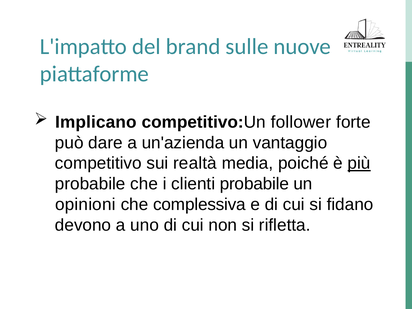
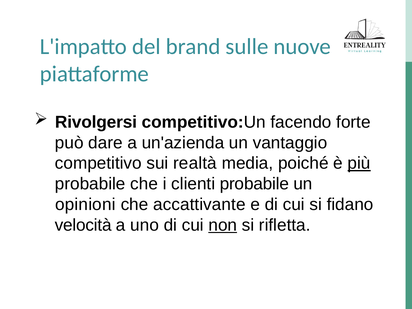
Implicano: Implicano -> Rivolgersi
follower: follower -> facendo
complessiva: complessiva -> accattivante
devono: devono -> velocità
non underline: none -> present
